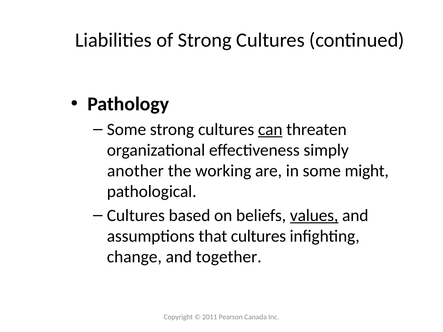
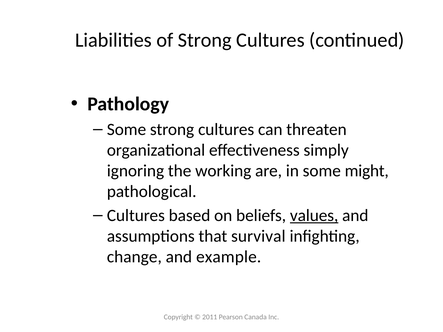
can underline: present -> none
another: another -> ignoring
that cultures: cultures -> survival
together: together -> example
